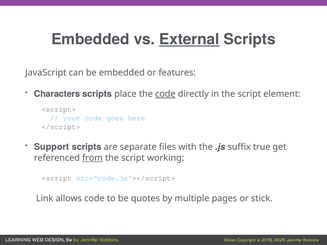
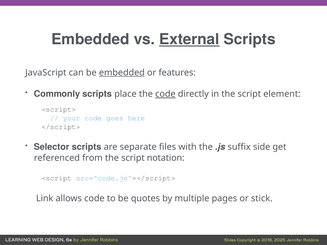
embedded at (122, 73) underline: none -> present
Characters: Characters -> Commonly
Support: Support -> Selector
true: true -> side
from underline: present -> none
working: working -> notation
